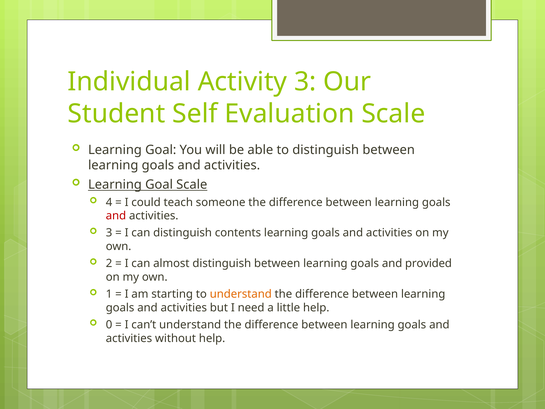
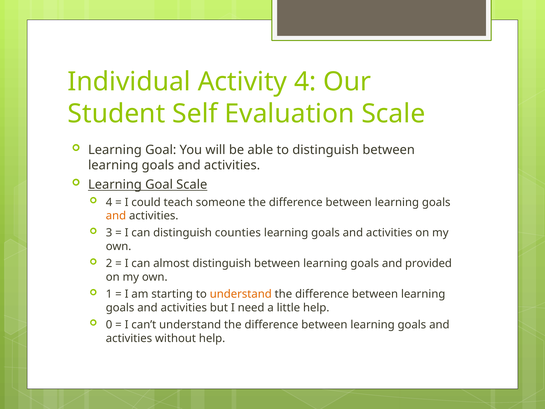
Activity 3: 3 -> 4
and at (116, 216) colour: red -> orange
contents: contents -> counties
